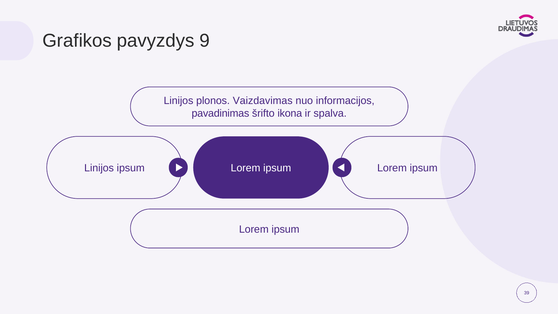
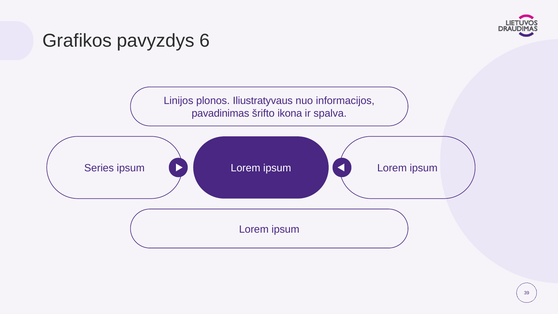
9: 9 -> 6
Vaizdavimas: Vaizdavimas -> Iliustratyvaus
Linijos at (99, 168): Linijos -> Series
